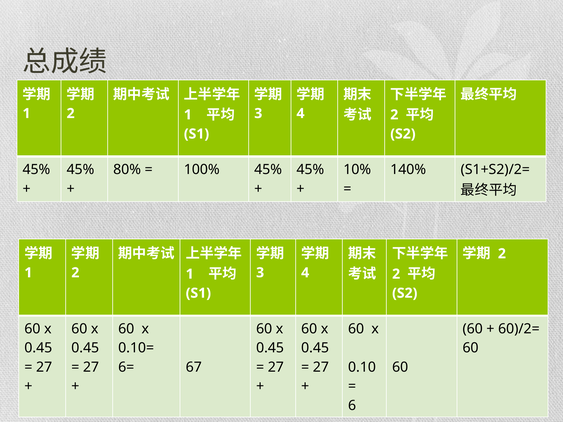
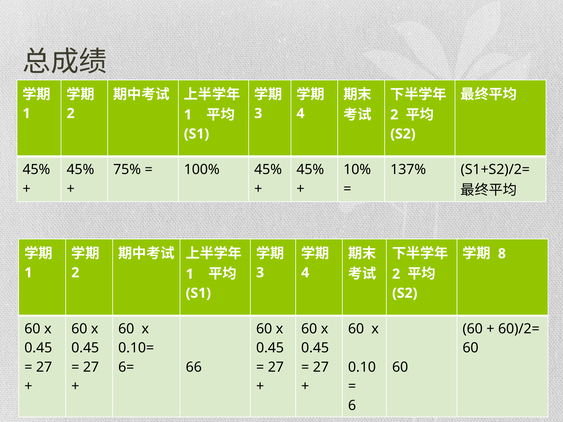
80%: 80% -> 75%
140%: 140% -> 137%
2 at (502, 254): 2 -> 8
67: 67 -> 66
